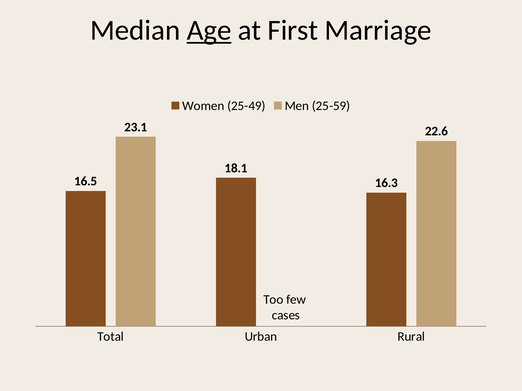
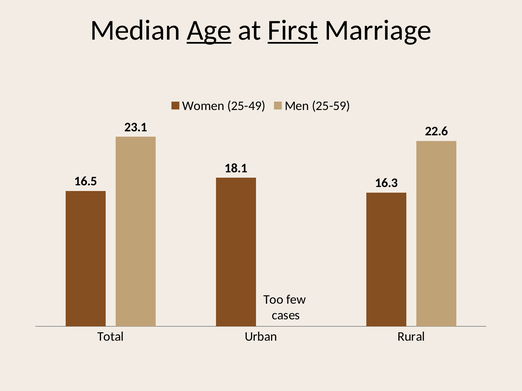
First underline: none -> present
